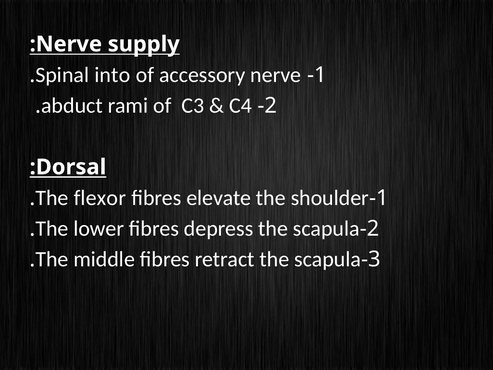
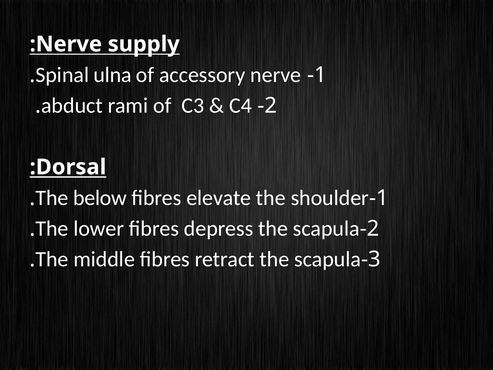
into: into -> ulna
flexor: flexor -> below
